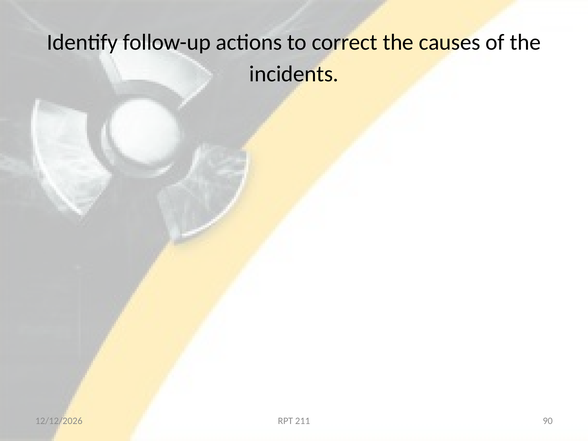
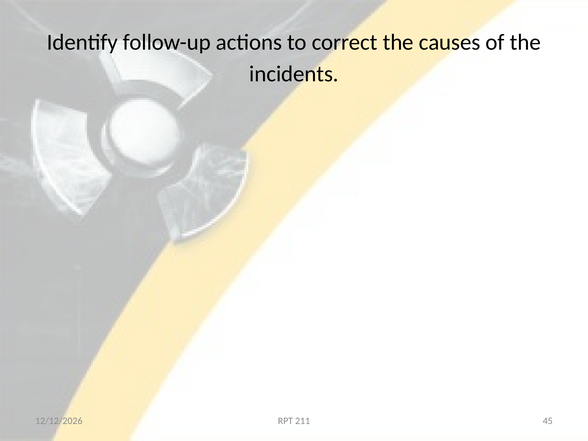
90: 90 -> 45
